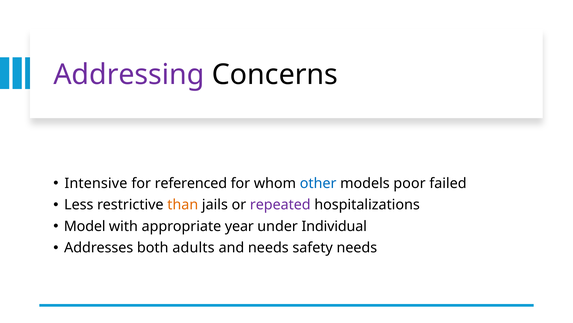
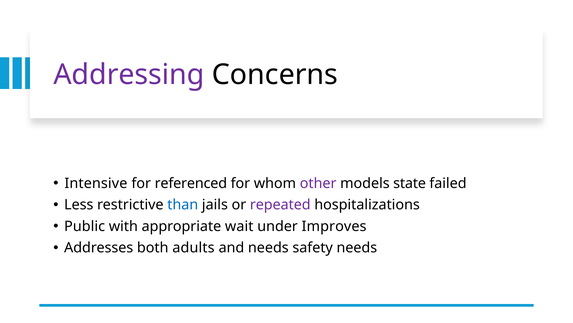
other colour: blue -> purple
poor: poor -> state
than colour: orange -> blue
Model: Model -> Public
year: year -> wait
Individual: Individual -> Improves
